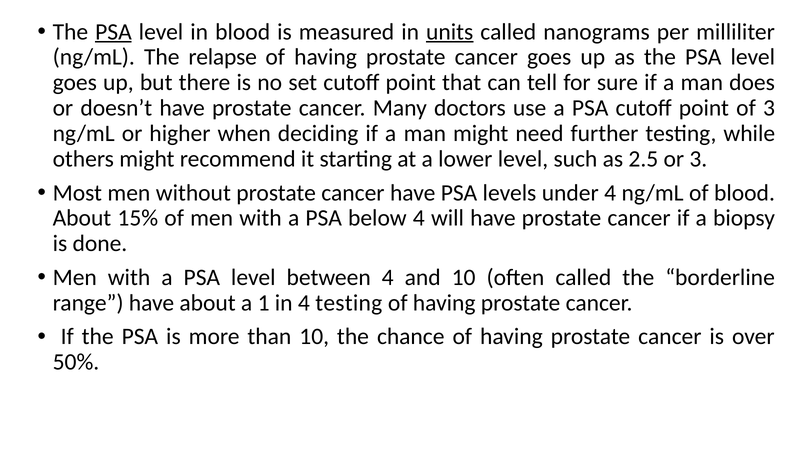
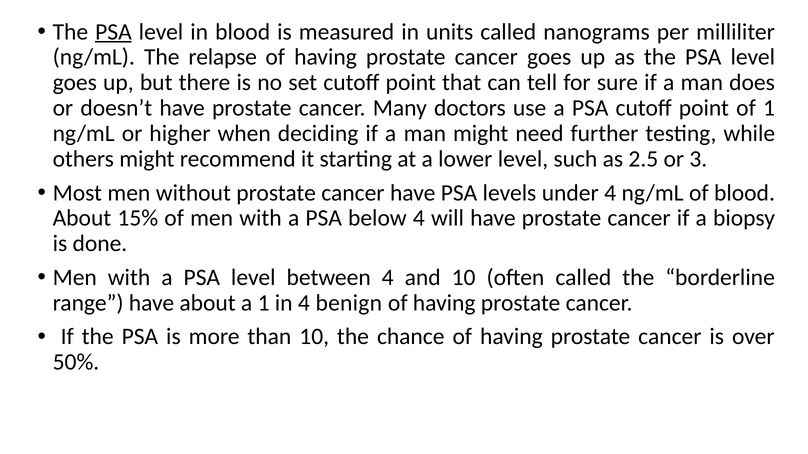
units underline: present -> none
of 3: 3 -> 1
4 testing: testing -> benign
